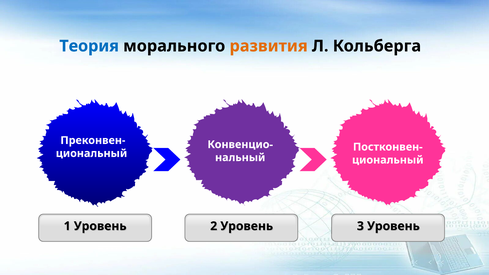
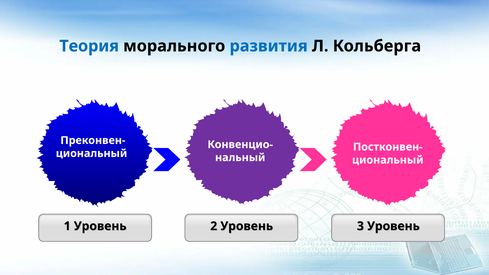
развития colour: orange -> blue
